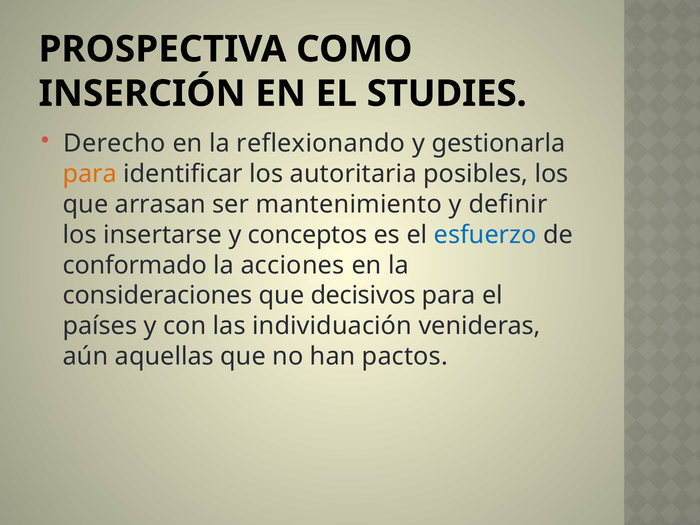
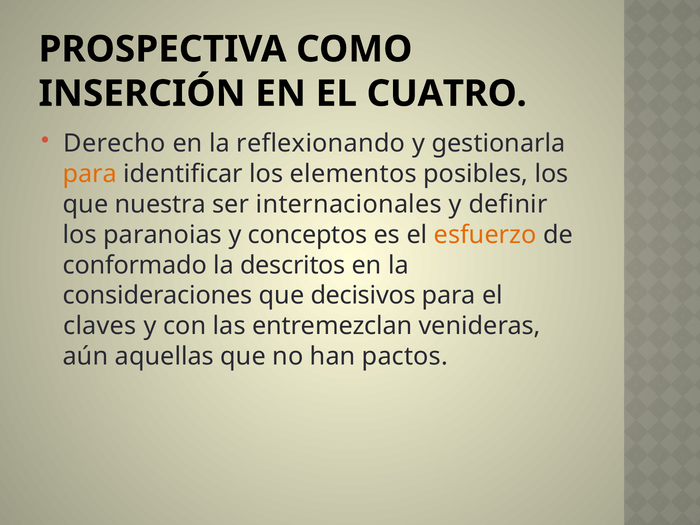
STUDIES: STUDIES -> CUATRO
autoritaria: autoritaria -> elementos
arrasan: arrasan -> nuestra
mantenimiento: mantenimiento -> internacionales
insertarse: insertarse -> paranoias
esfuerzo colour: blue -> orange
acciones: acciones -> descritos
países: países -> claves
individuación: individuación -> entremezclan
